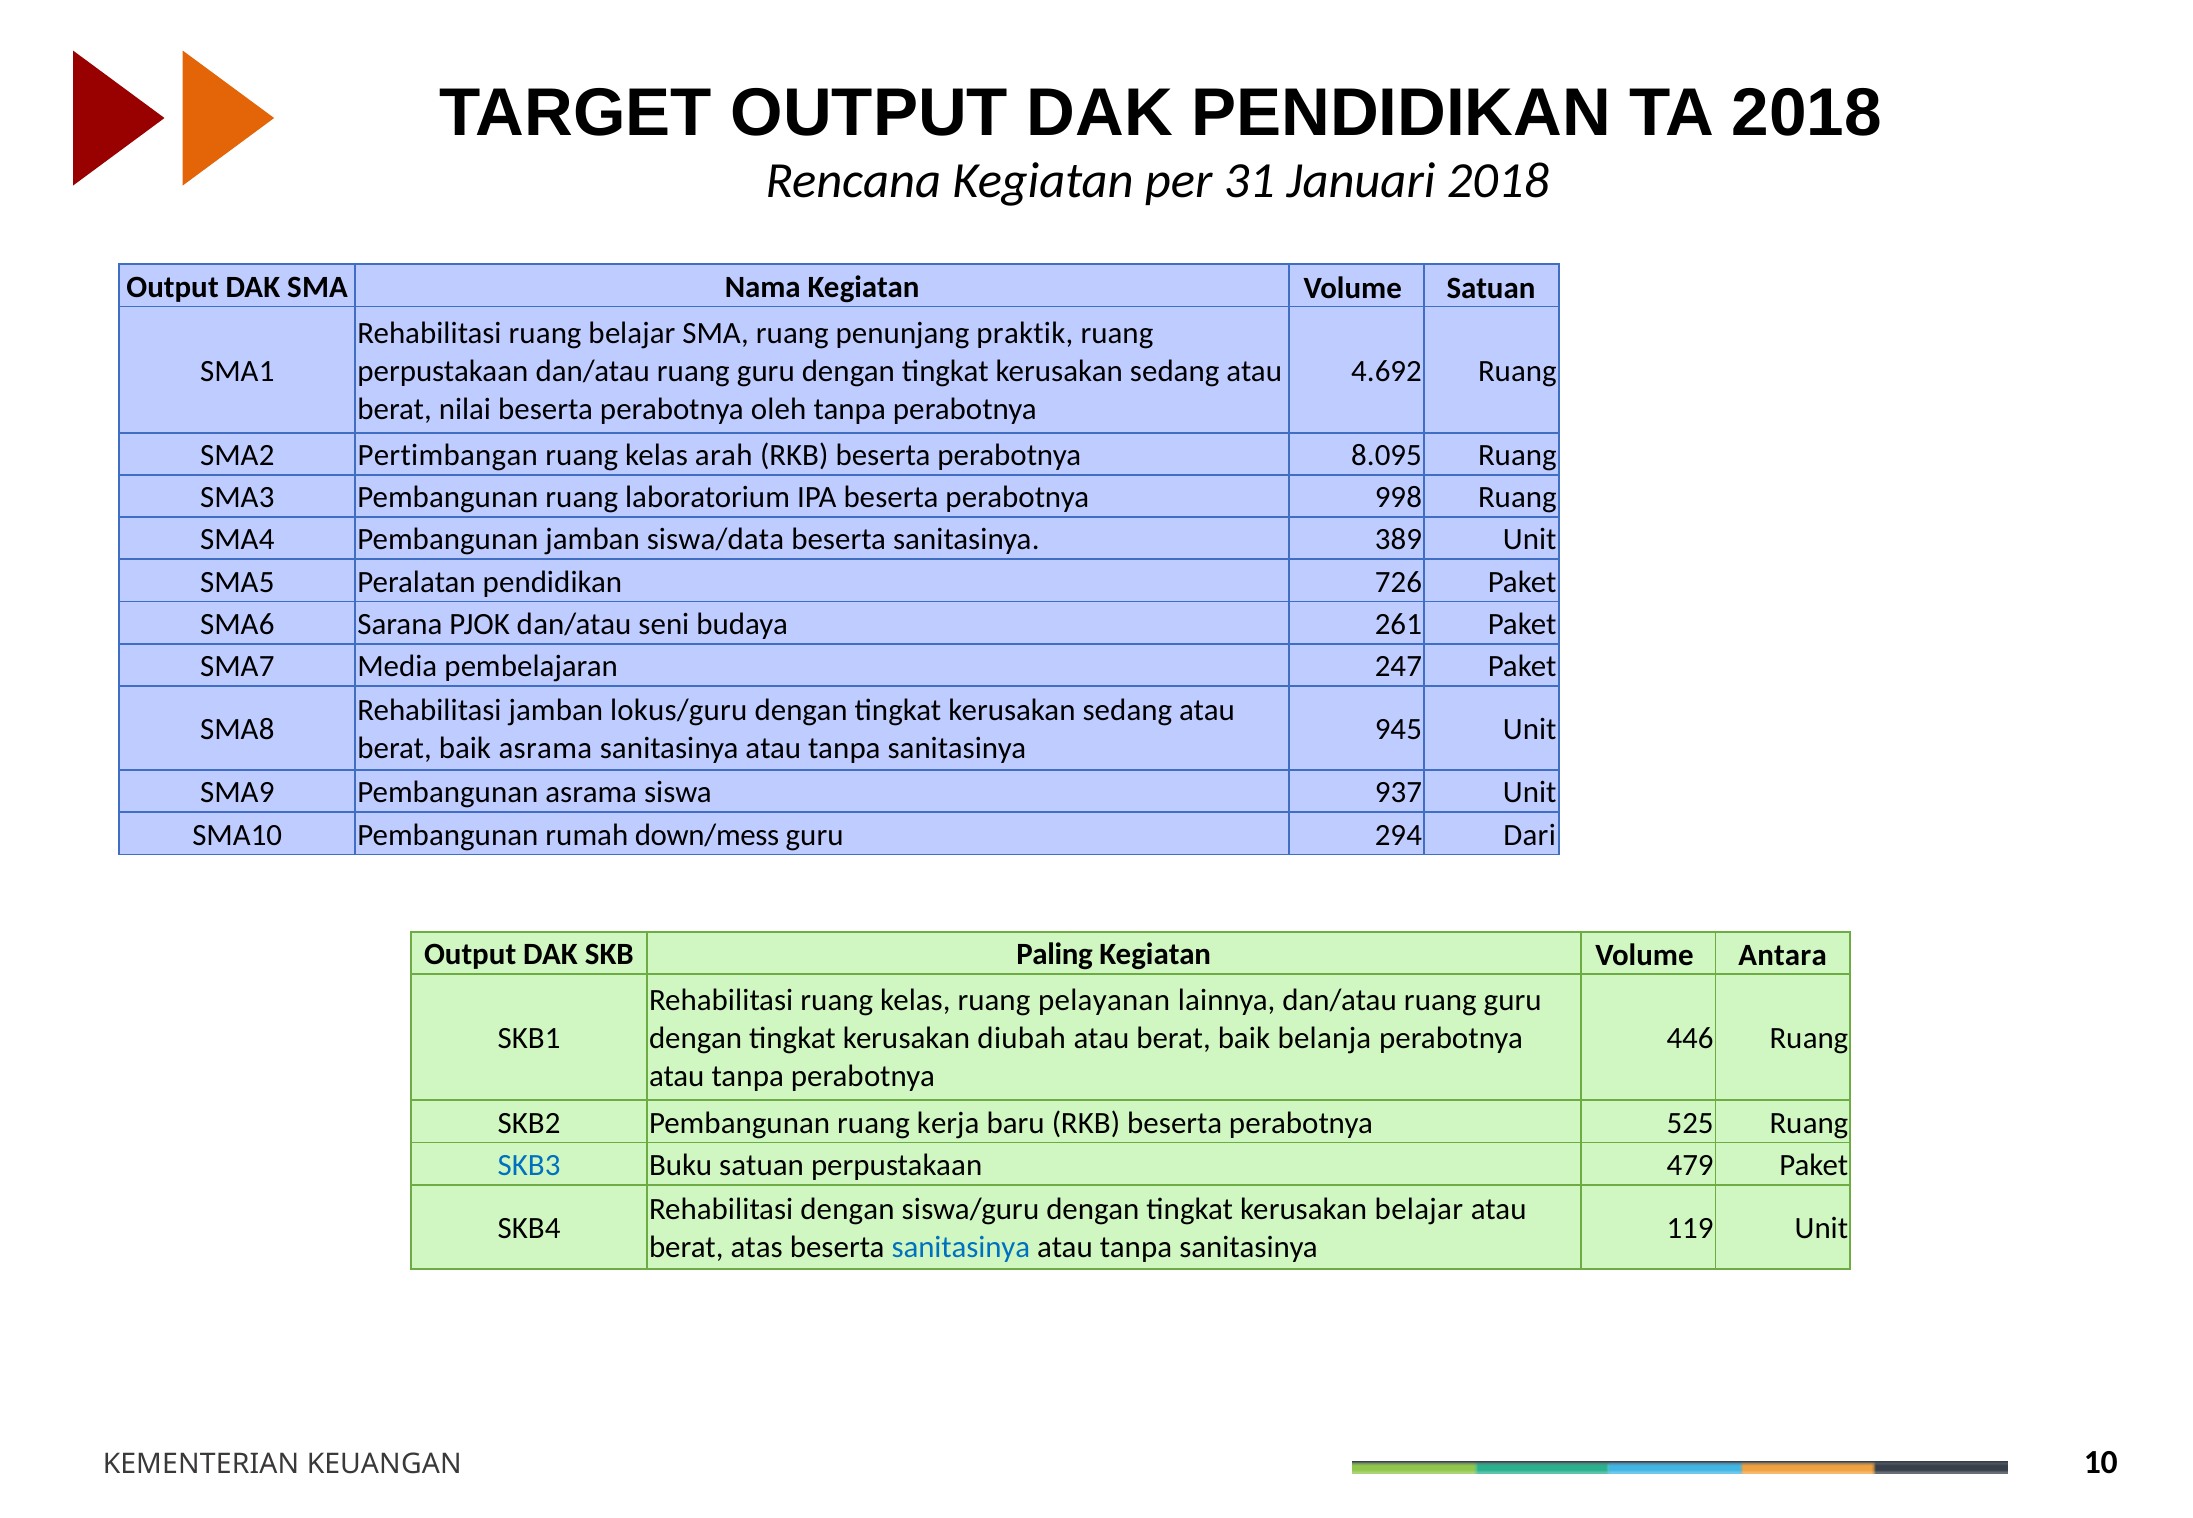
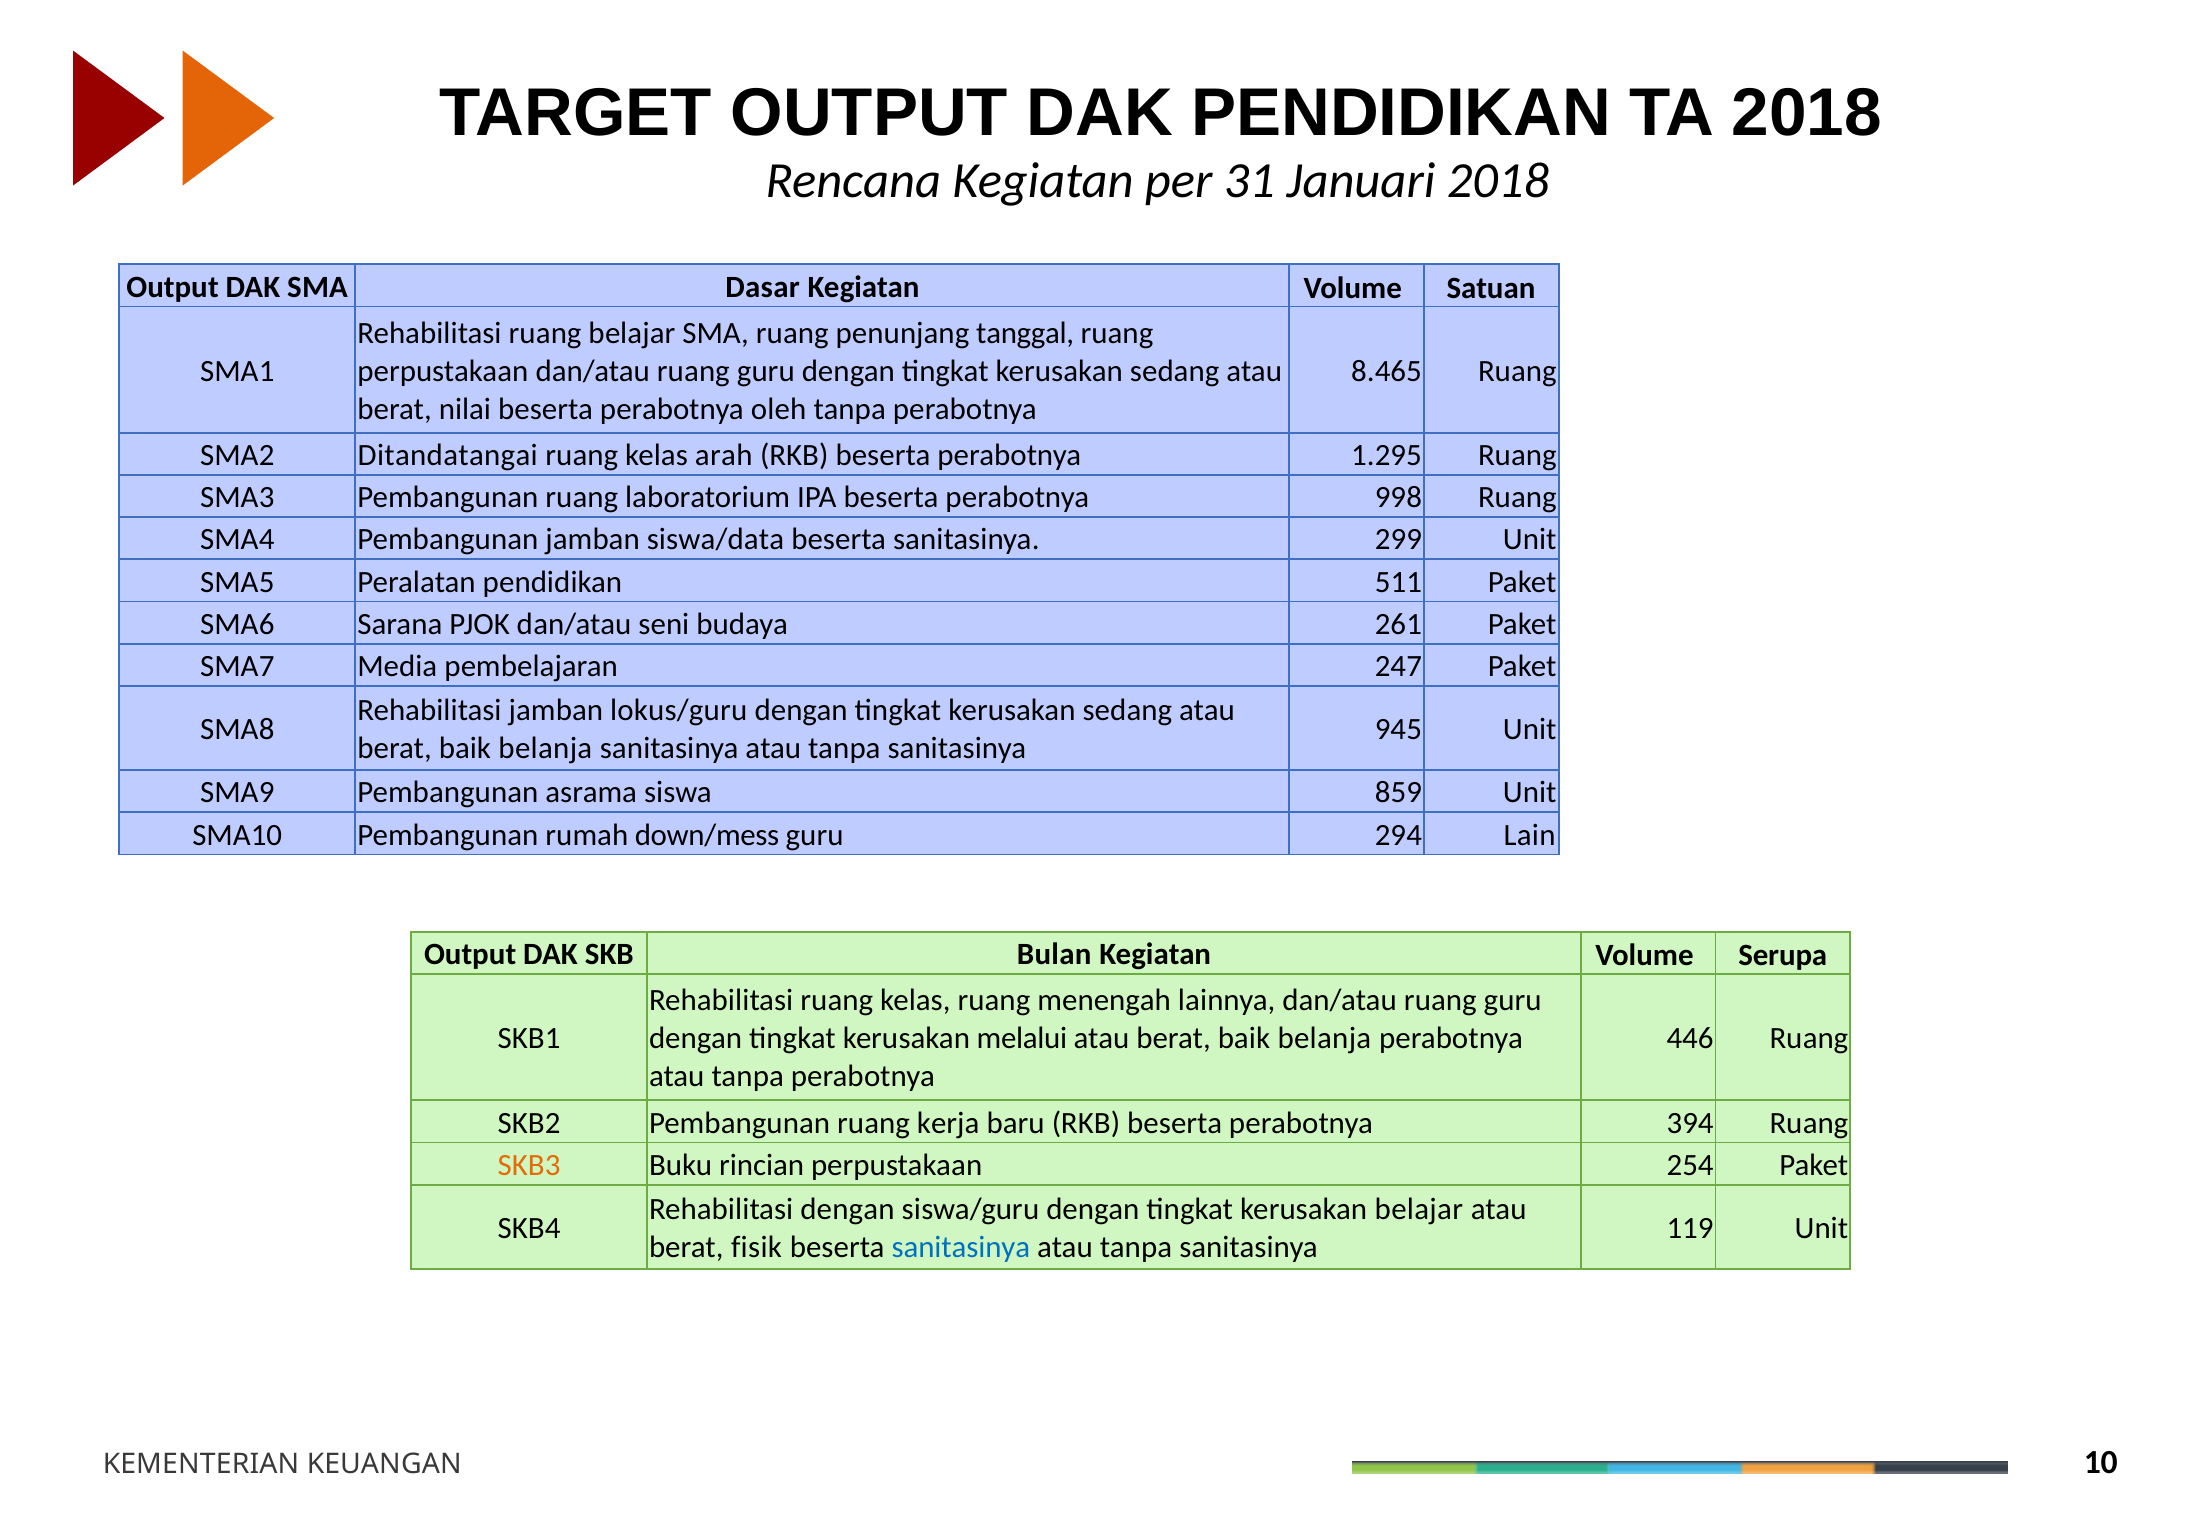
Nama: Nama -> Dasar
praktik: praktik -> tanggal
4.692: 4.692 -> 8.465
Pertimbangan: Pertimbangan -> Ditandatangai
8.095: 8.095 -> 1.295
389: 389 -> 299
726: 726 -> 511
asrama at (545, 749): asrama -> belanja
937: 937 -> 859
Dari: Dari -> Lain
Paling: Paling -> Bulan
Antara: Antara -> Serupa
pelayanan: pelayanan -> menengah
diubah: diubah -> melalui
525: 525 -> 394
SKB3 colour: blue -> orange
Buku satuan: satuan -> rincian
479: 479 -> 254
atas: atas -> fisik
